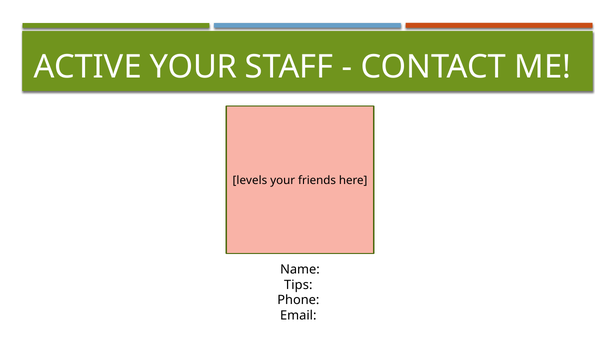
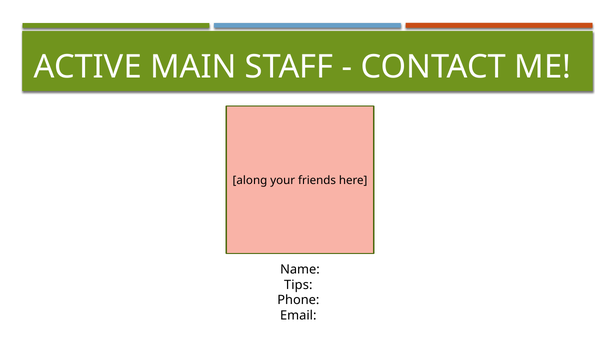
ACTIVE YOUR: YOUR -> MAIN
levels: levels -> along
